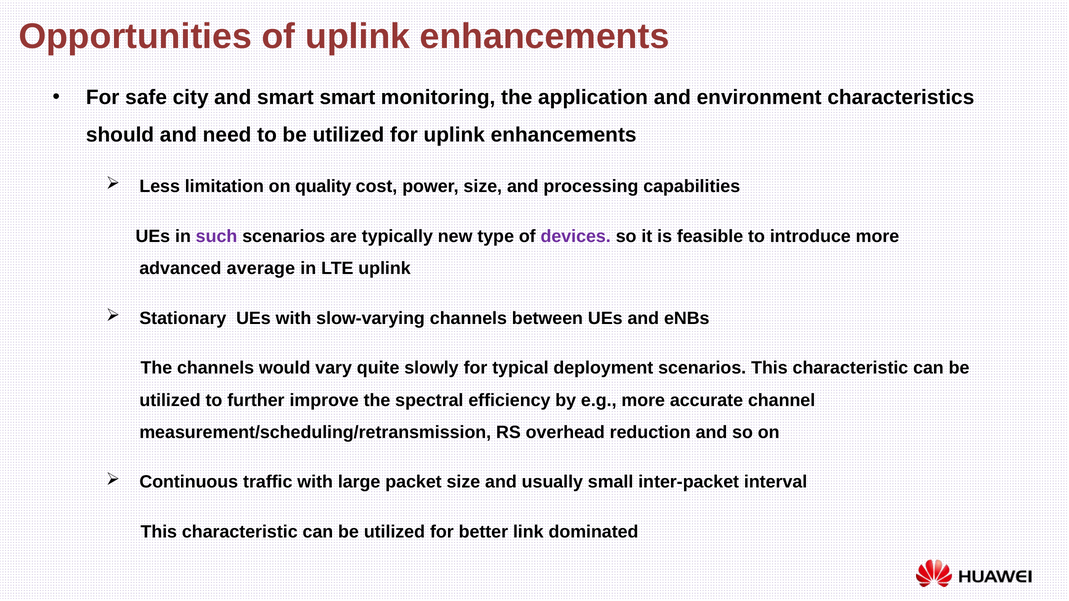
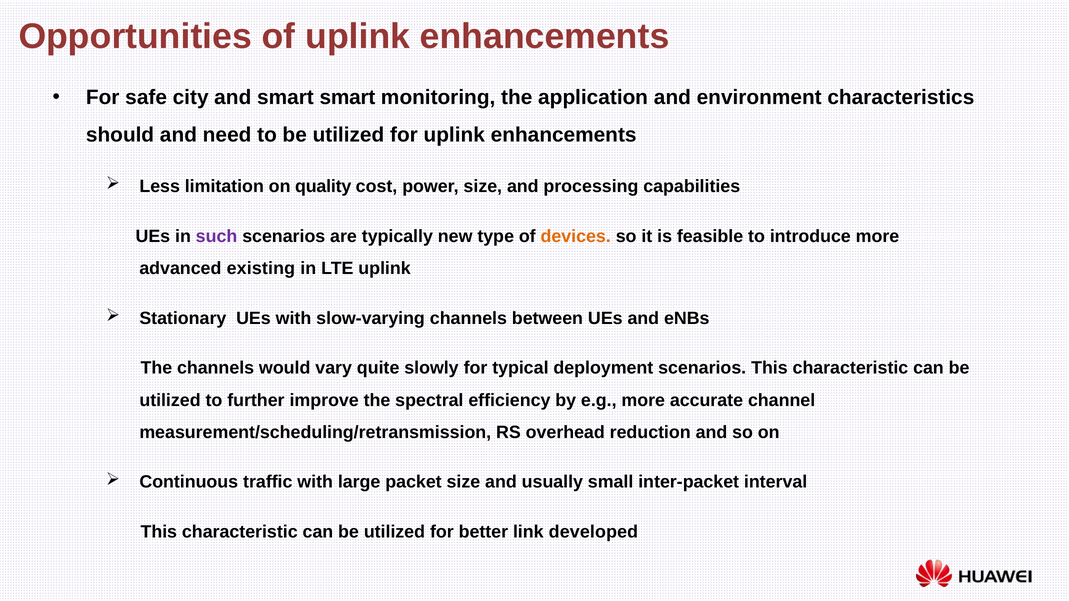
devices colour: purple -> orange
average: average -> existing
dominated: dominated -> developed
